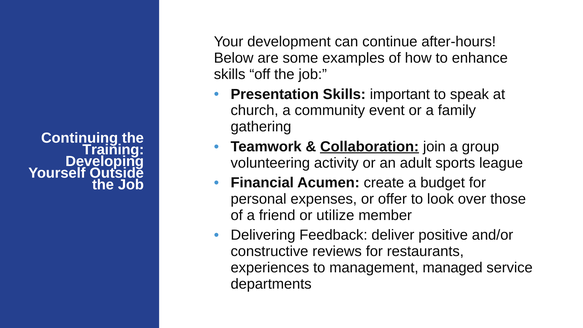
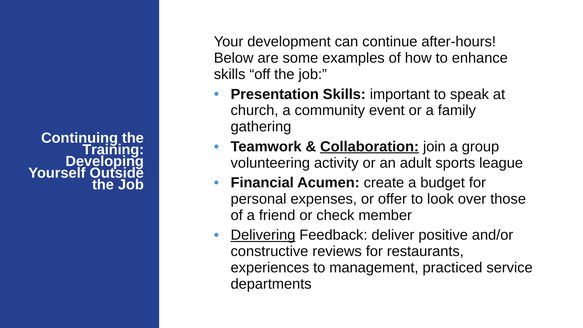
utilize: utilize -> check
Delivering underline: none -> present
managed: managed -> practiced
